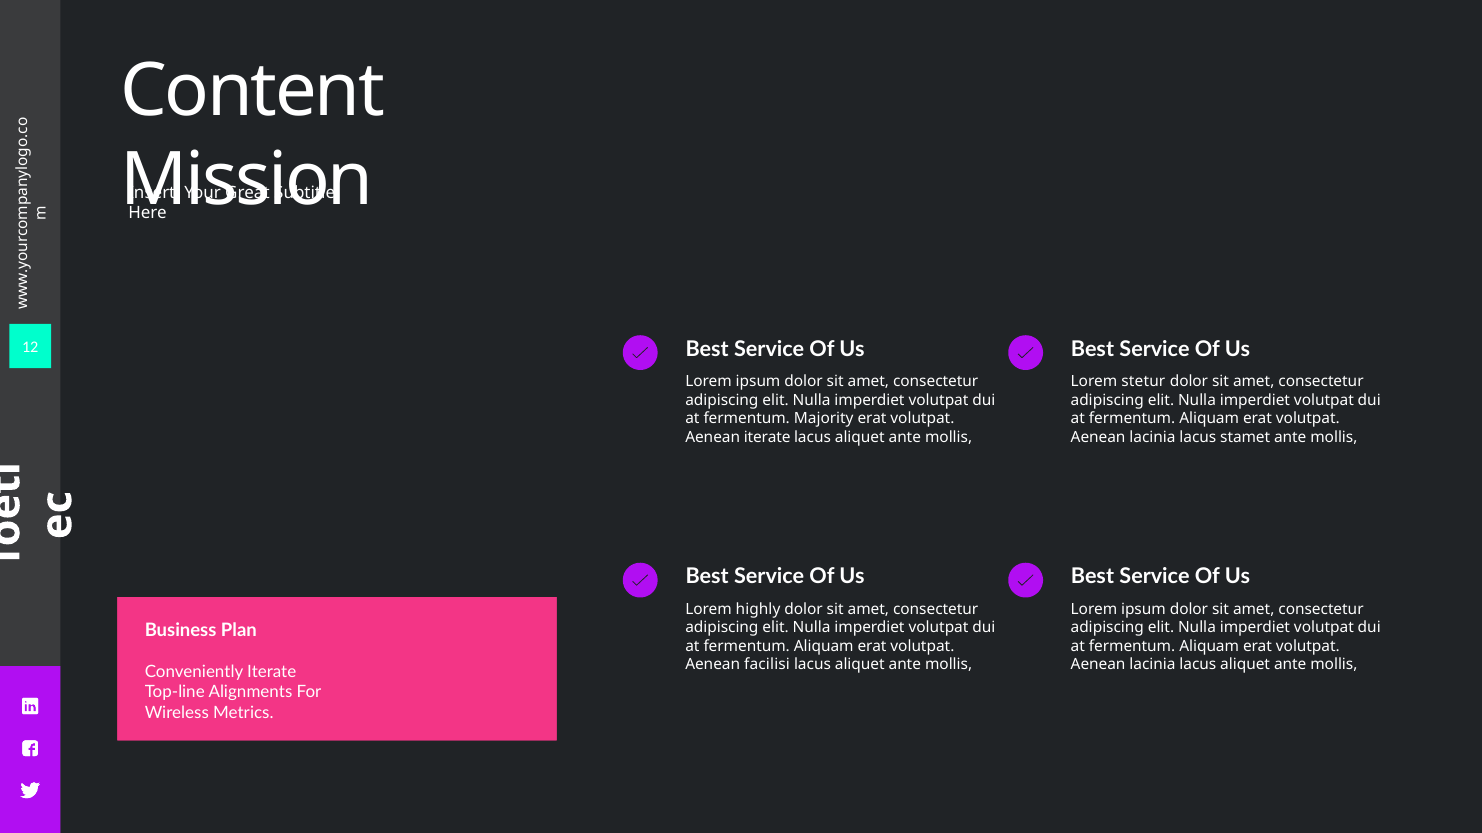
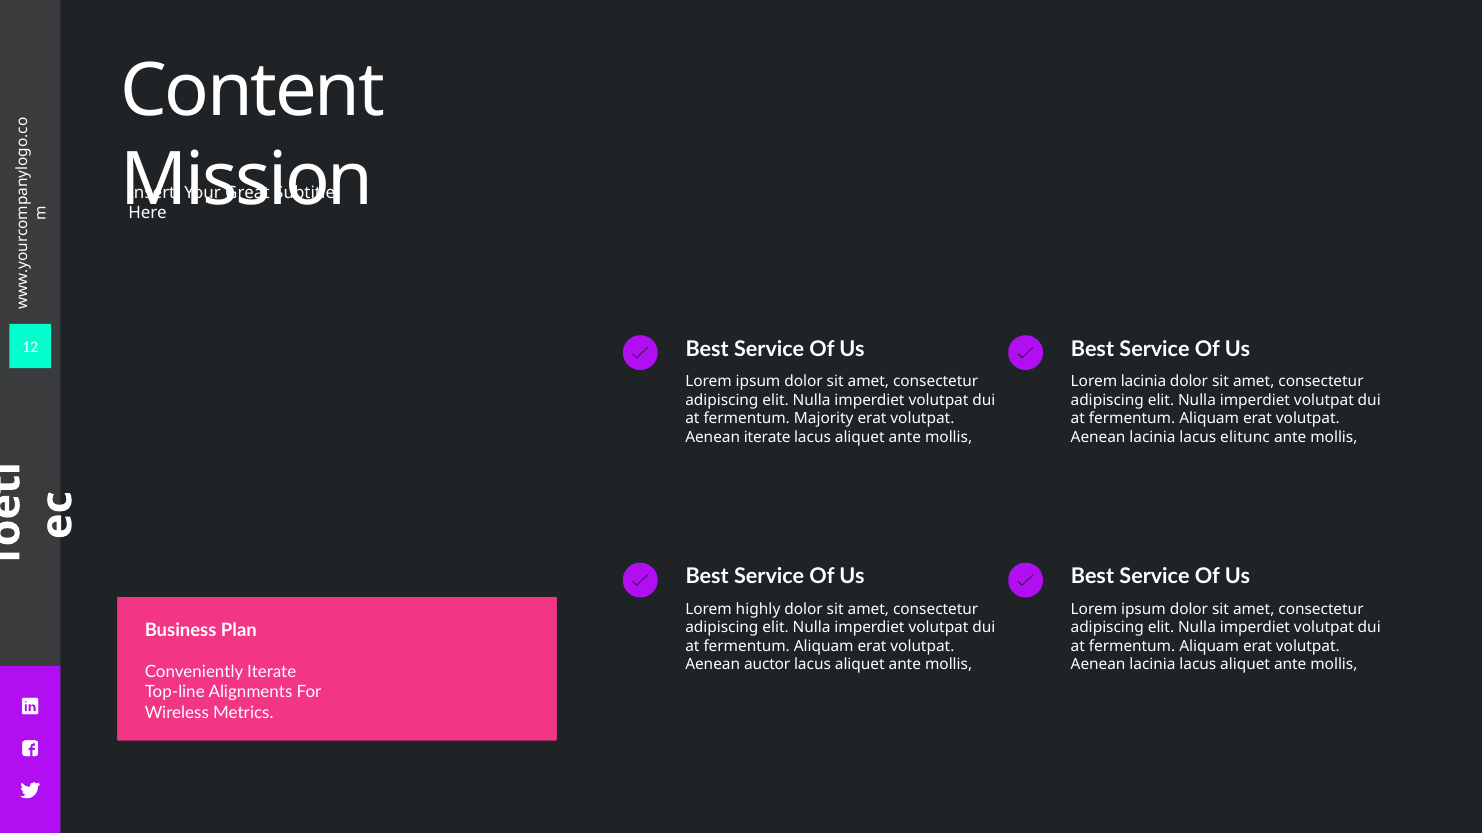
Lorem stetur: stetur -> lacinia
stamet: stamet -> elitunc
facilisi: facilisi -> auctor
